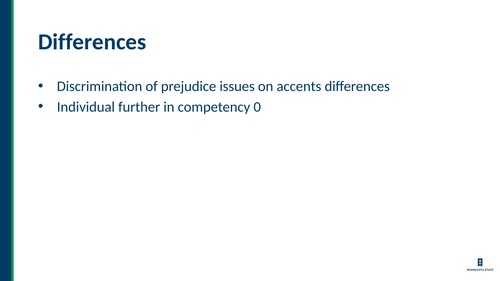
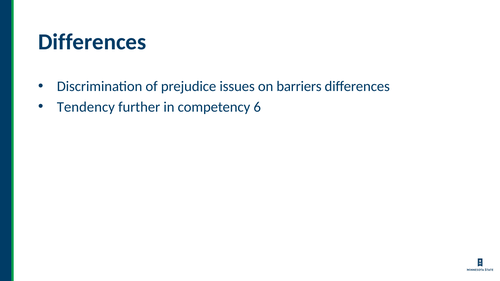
accents: accents -> barriers
Individual: Individual -> Tendency
0: 0 -> 6
